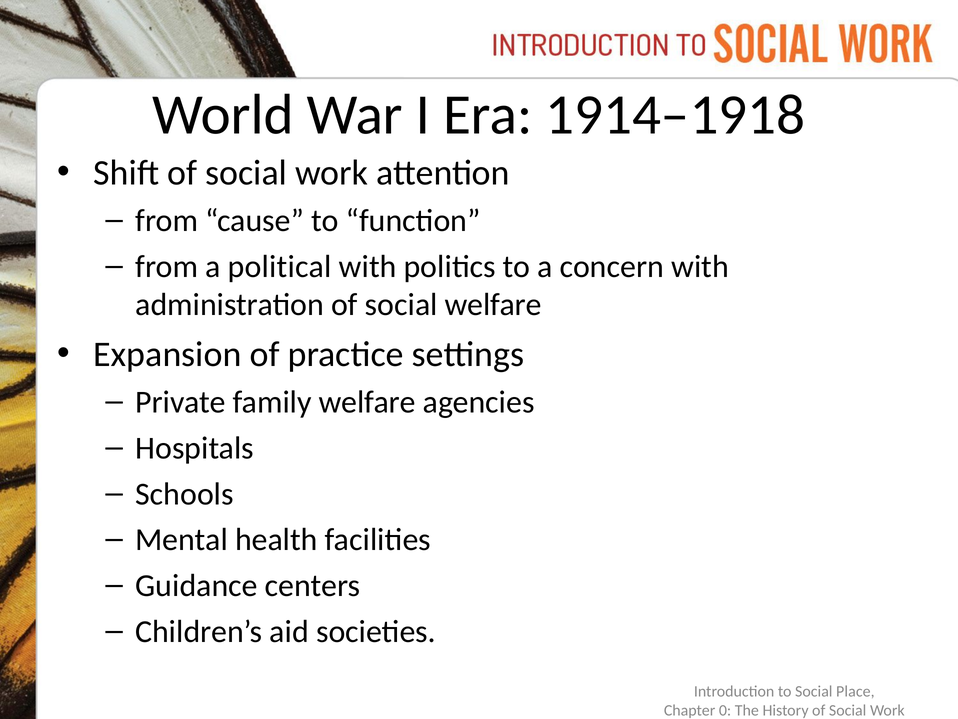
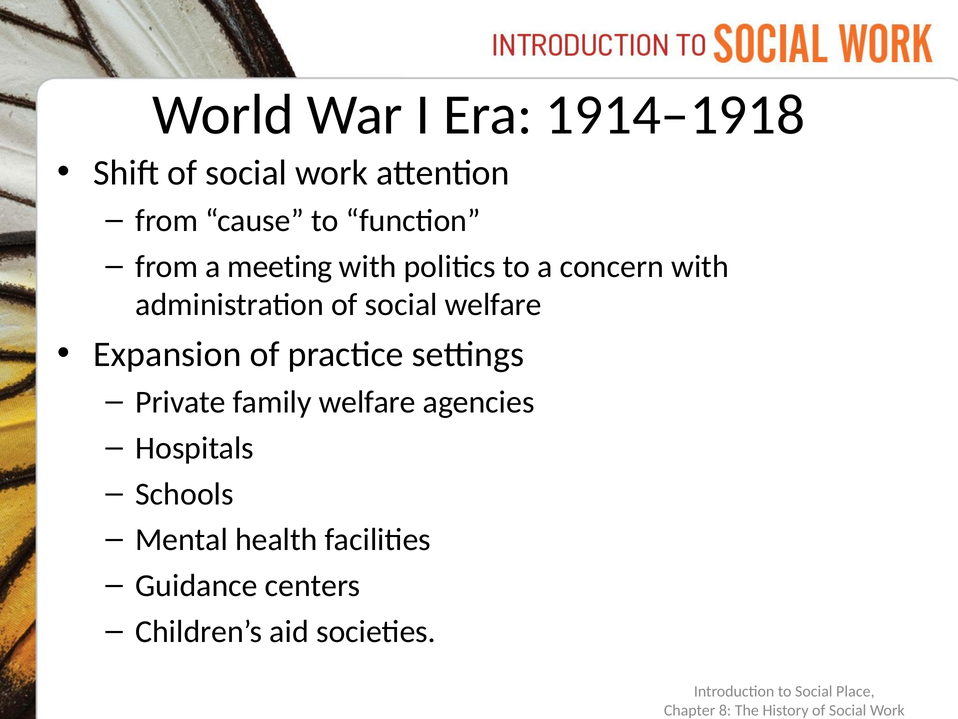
political: political -> meeting
0: 0 -> 8
